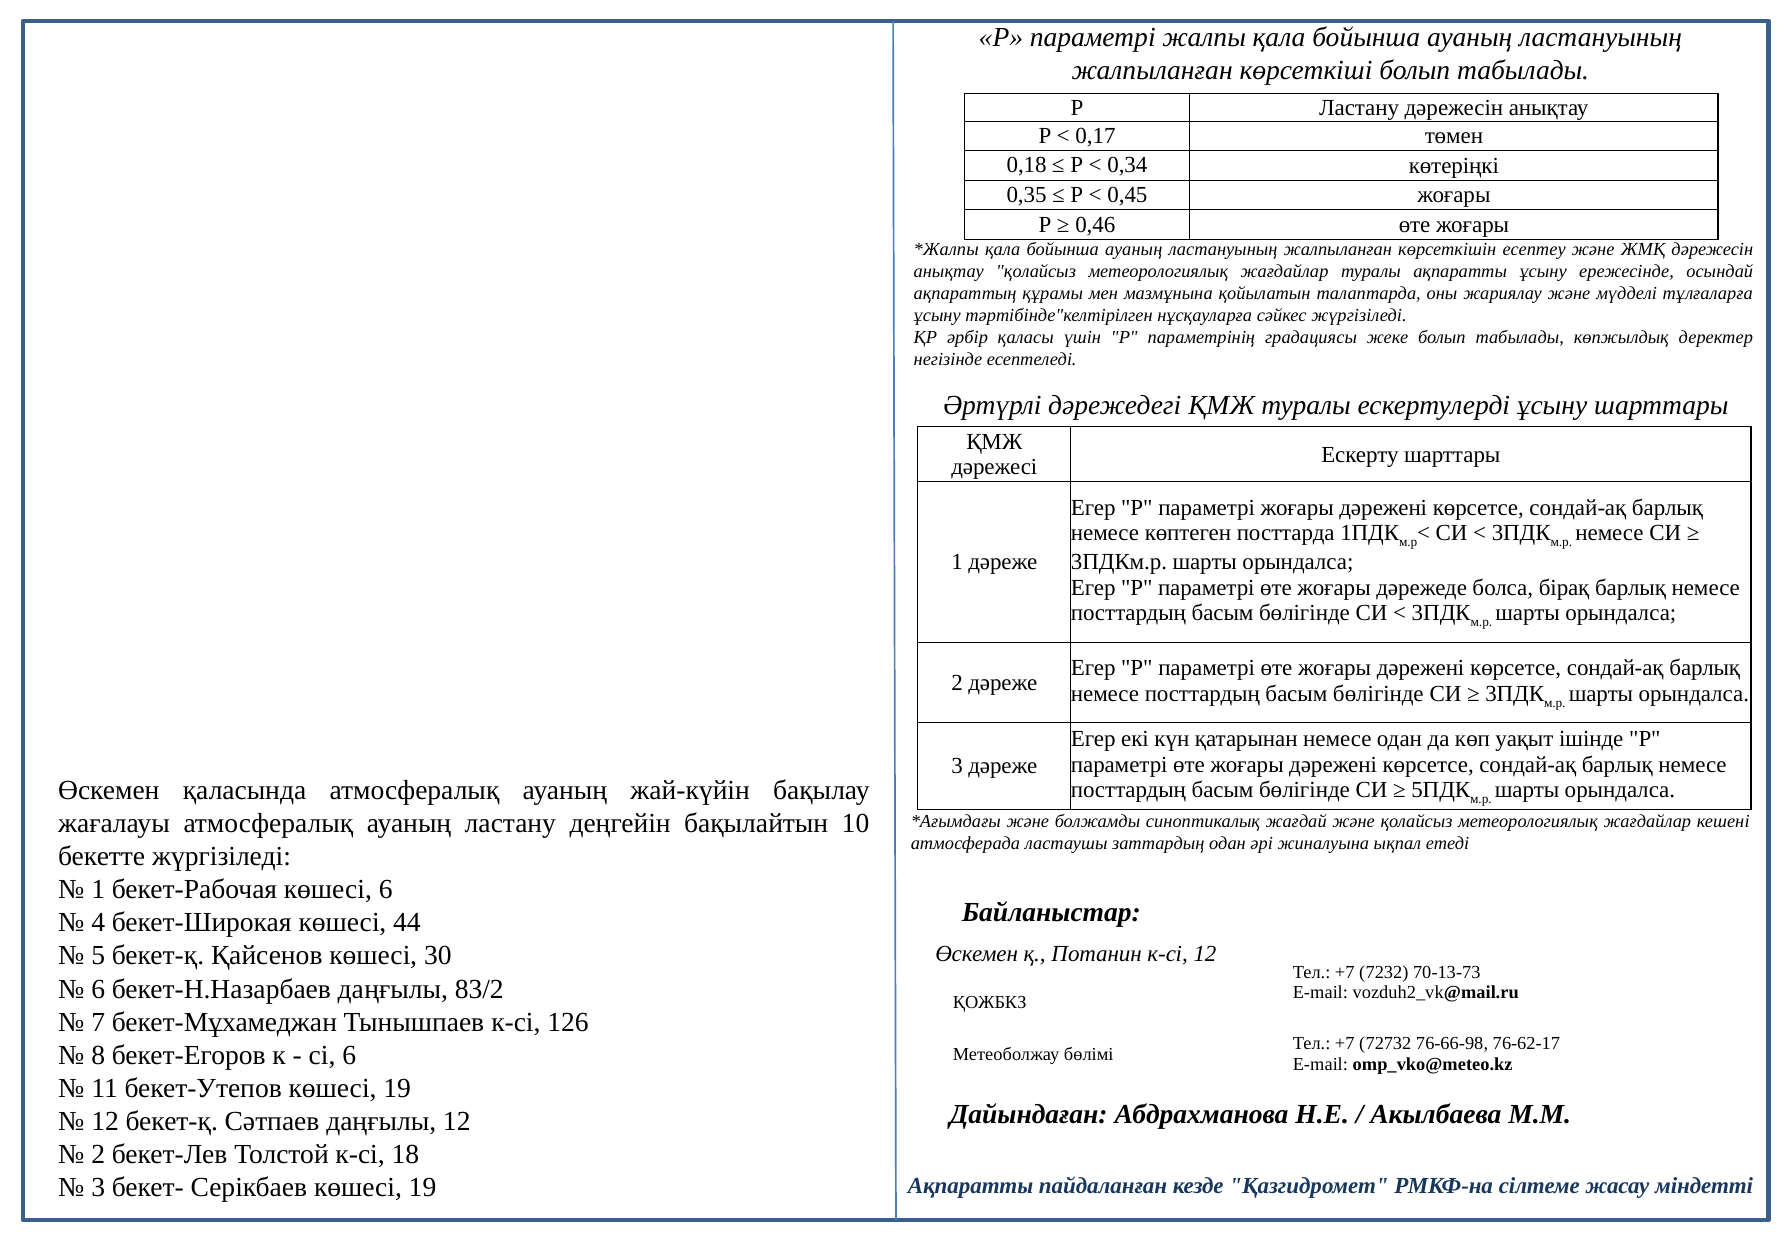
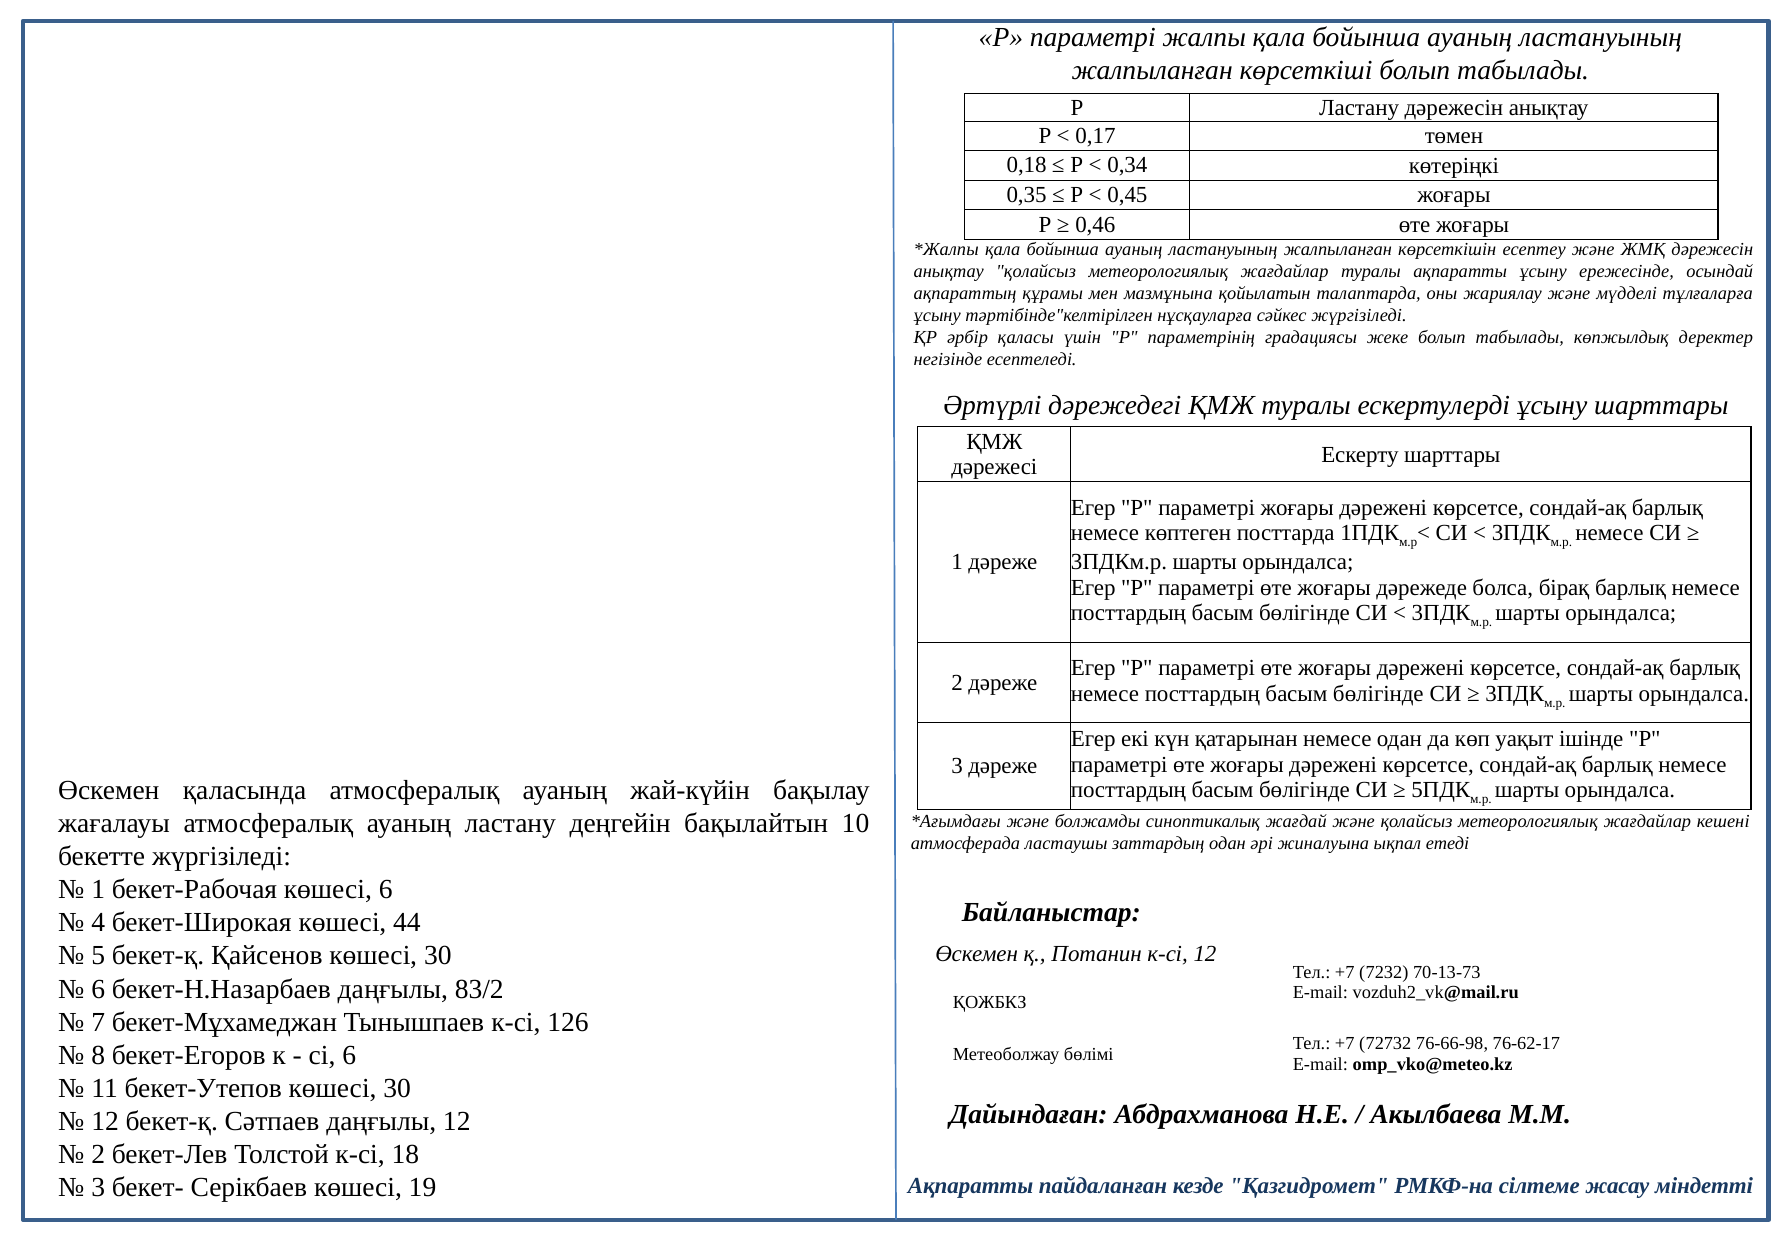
бекет-Утепов көшесі 19: 19 -> 30
